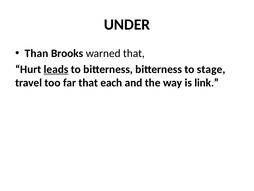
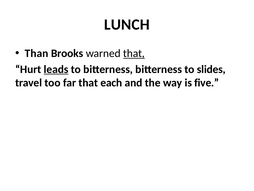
UNDER: UNDER -> LUNCH
that at (134, 53) underline: none -> present
stage: stage -> slides
link: link -> five
